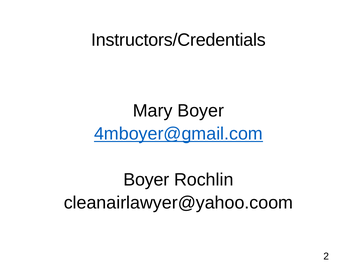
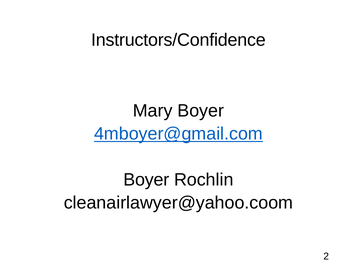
Instructors/Credentials: Instructors/Credentials -> Instructors/Confidence
